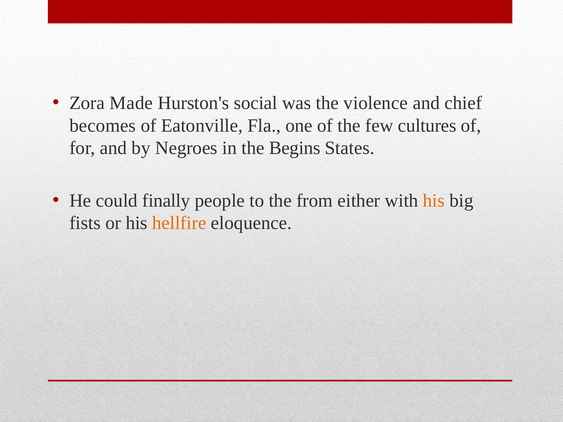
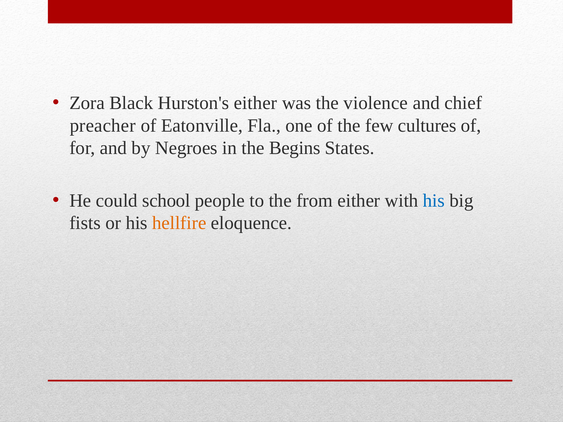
Made: Made -> Black
Hurston's social: social -> either
becomes: becomes -> preacher
finally: finally -> school
his at (434, 201) colour: orange -> blue
